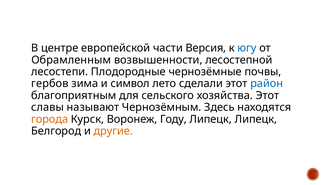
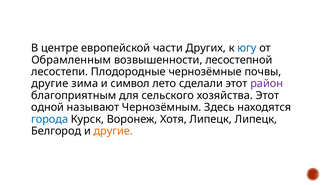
Версия: Версия -> Других
гербов at (50, 83): гербов -> другие
район colour: blue -> purple
славы: славы -> одной
города colour: orange -> blue
Году: Году -> Хотя
